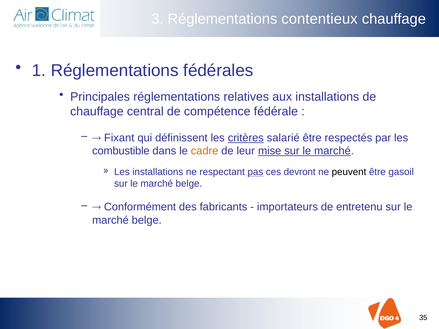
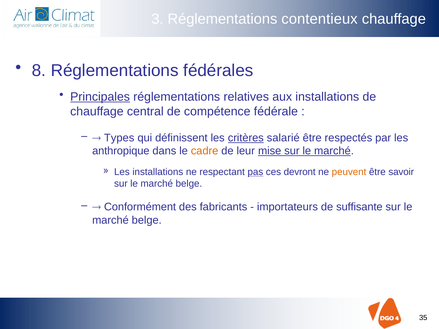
1: 1 -> 8
Principales underline: none -> present
Fixant: Fixant -> Types
combustible: combustible -> anthropique
peuvent colour: black -> orange
gasoil: gasoil -> savoir
entretenu: entretenu -> suffisante
